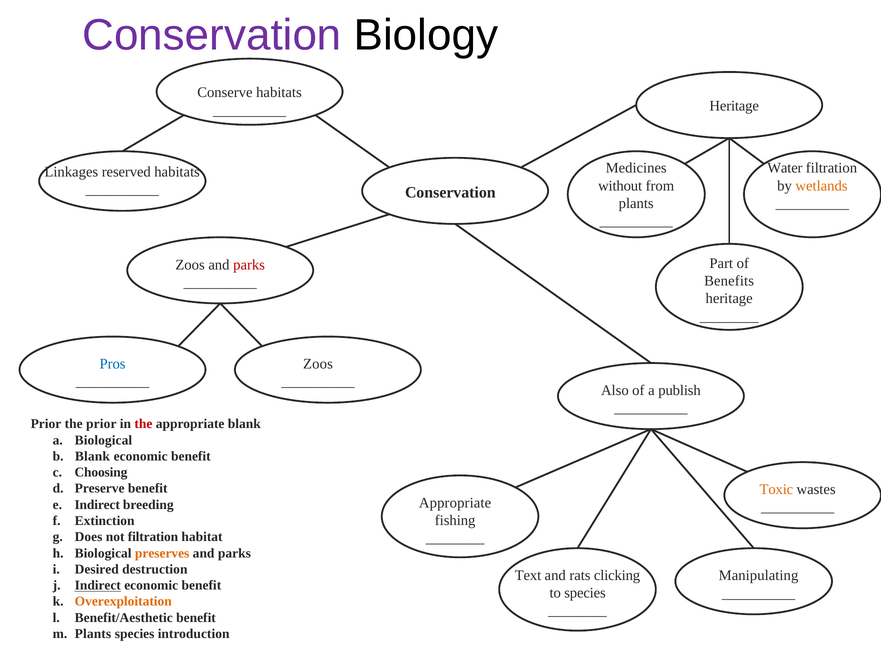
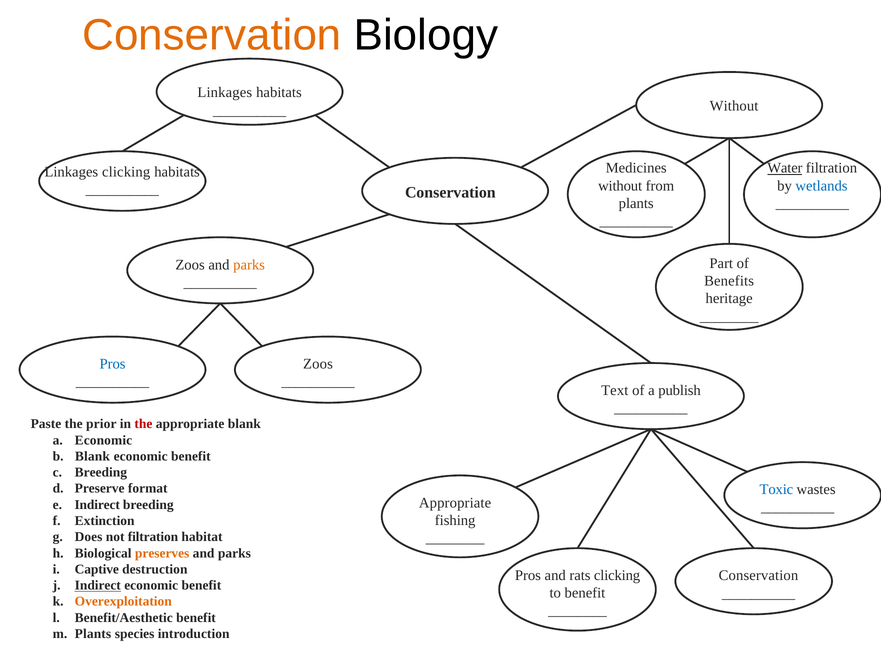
Conservation at (212, 35) colour: purple -> orange
Conserve at (225, 93): Conserve -> Linkages
Heritage at (734, 106): Heritage -> Without
Water underline: none -> present
Linkages reserved: reserved -> clicking
wetlands colour: orange -> blue
parks at (249, 265) colour: red -> orange
Also: Also -> Text
Prior at (46, 424): Prior -> Paste
a Biological: Biological -> Economic
Choosing at (101, 473): Choosing -> Breeding
Preserve benefit: benefit -> format
Toxic colour: orange -> blue
Desired: Desired -> Captive
Text at (528, 576): Text -> Pros
Manipulating at (759, 576): Manipulating -> Conservation
to species: species -> benefit
